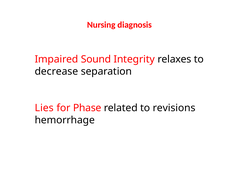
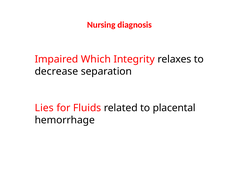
Sound: Sound -> Which
Phase: Phase -> Fluids
revisions: revisions -> placental
